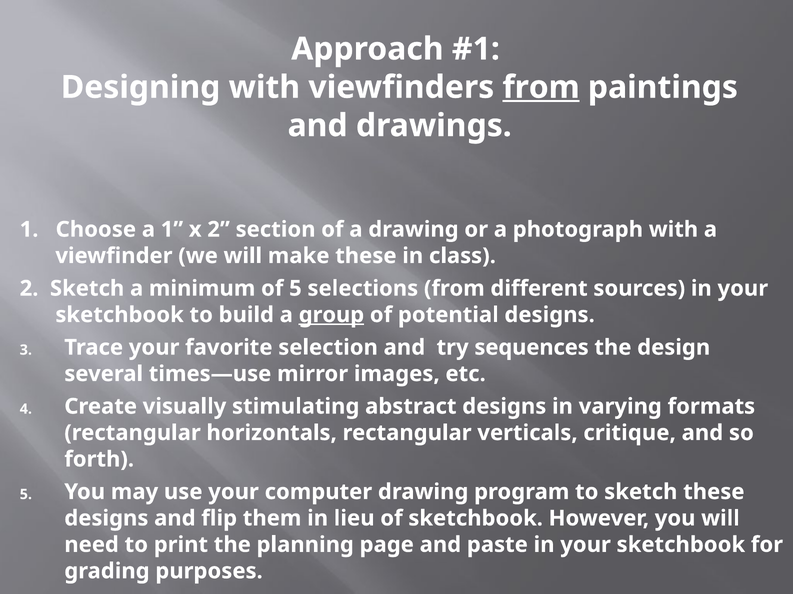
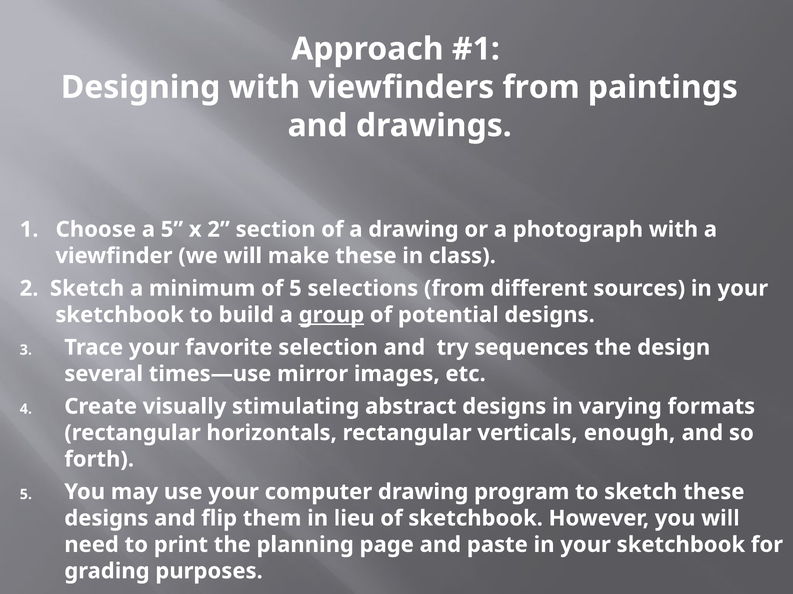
from at (541, 87) underline: present -> none
a 1: 1 -> 5
critique: critique -> enough
